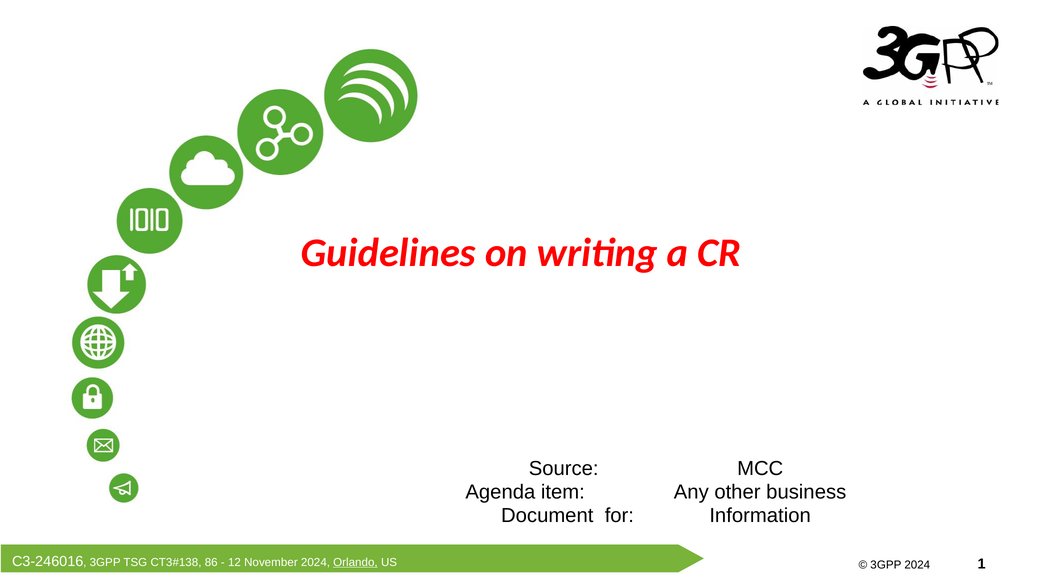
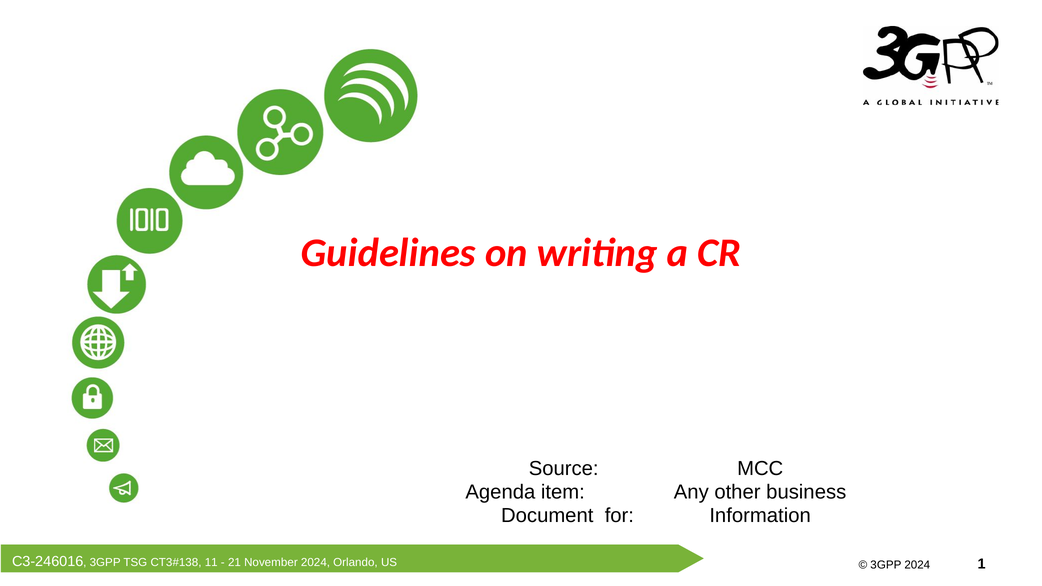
86: 86 -> 11
12: 12 -> 21
Orlando underline: present -> none
